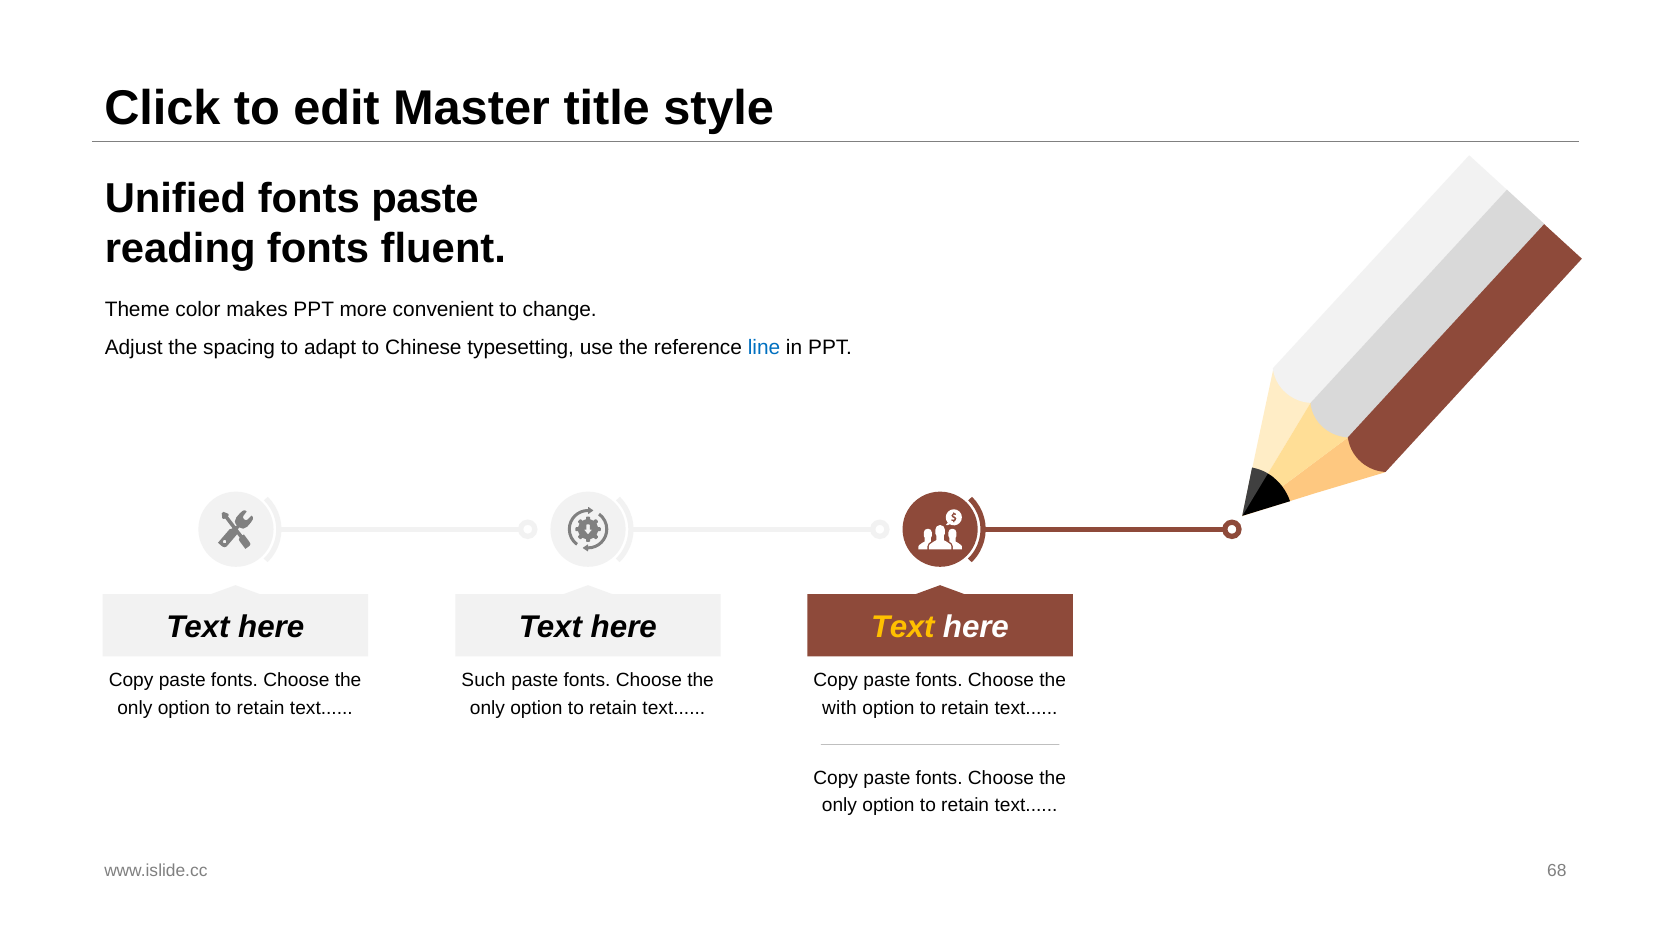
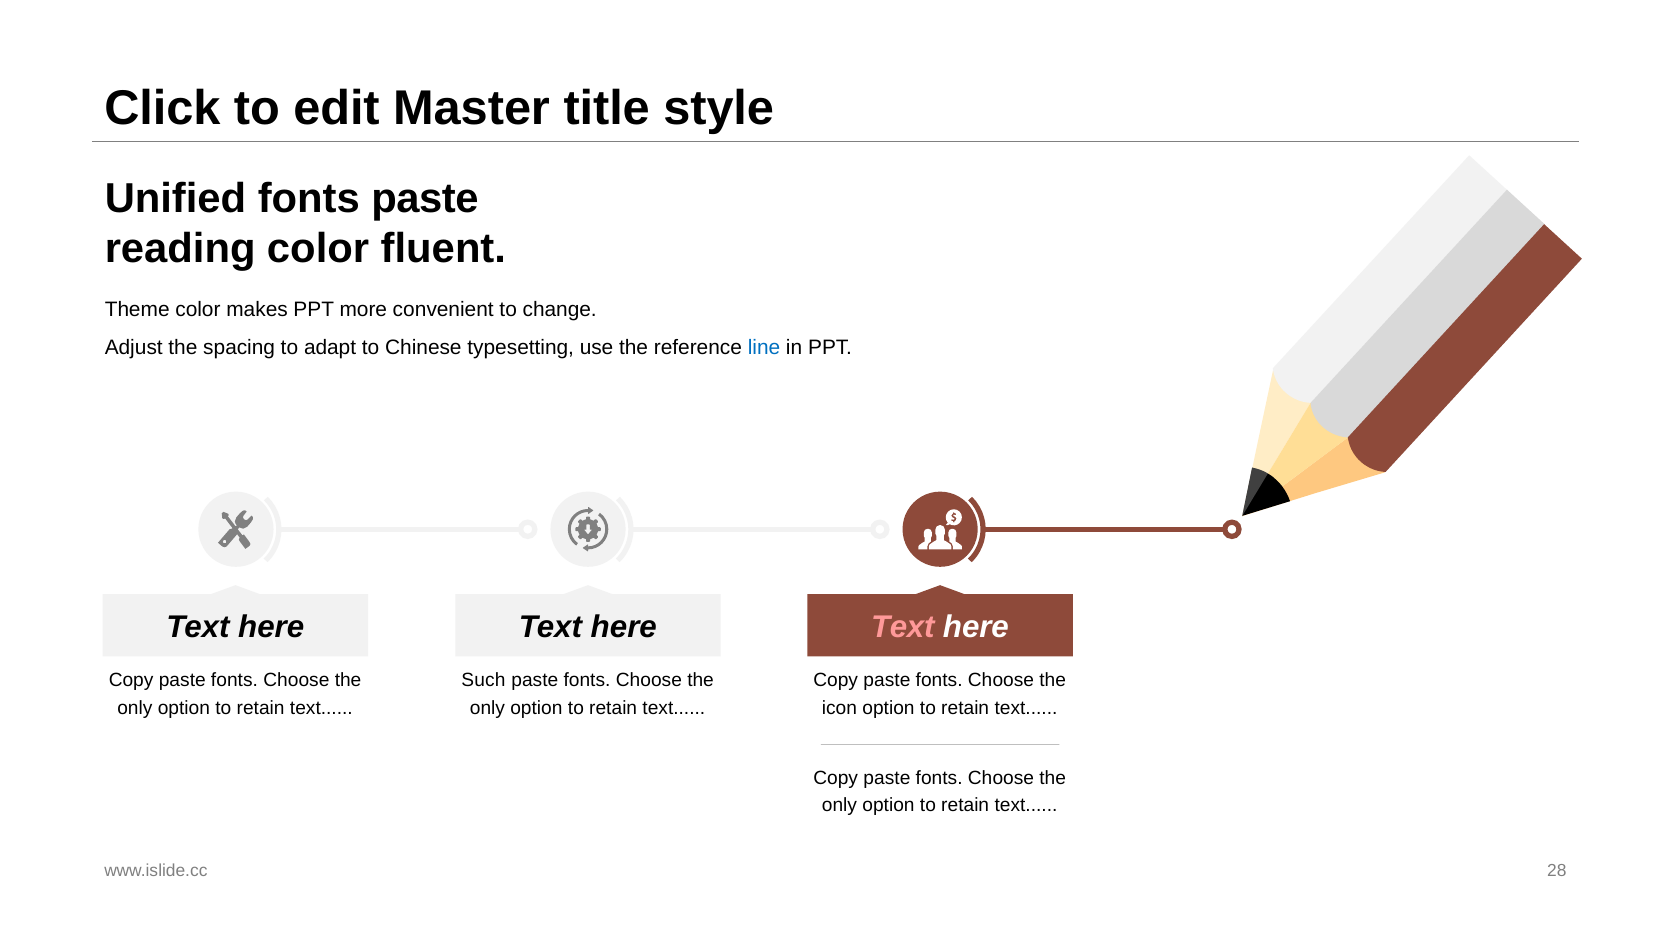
reading fonts: fonts -> color
Text at (903, 627) colour: yellow -> pink
with: with -> icon
68: 68 -> 28
